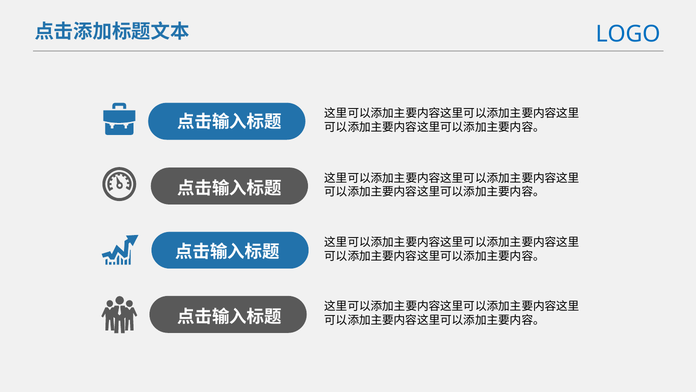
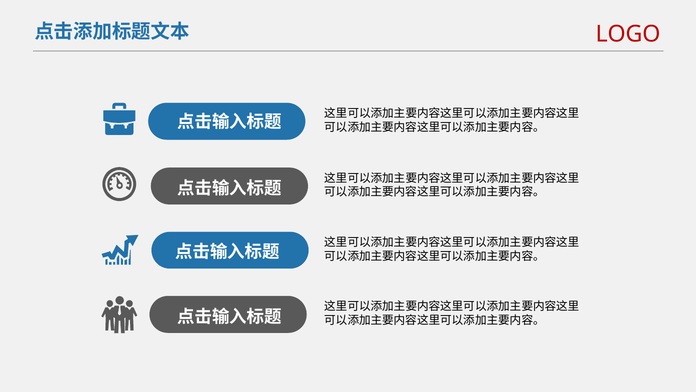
LOGO colour: blue -> red
